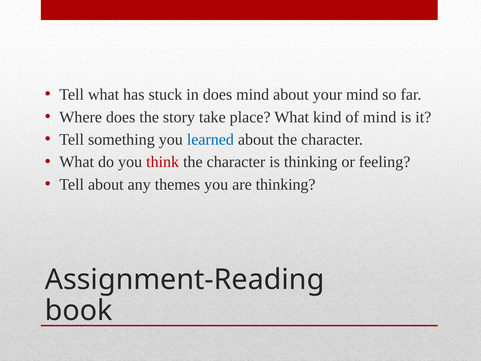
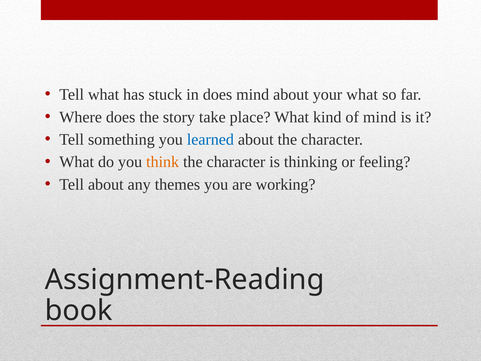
your mind: mind -> what
think colour: red -> orange
are thinking: thinking -> working
